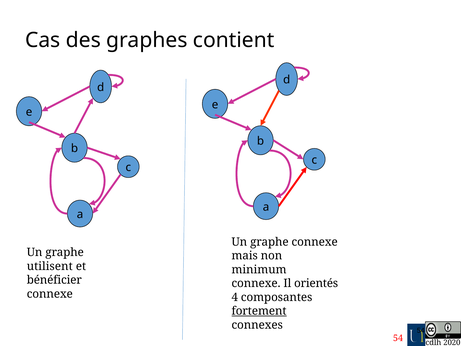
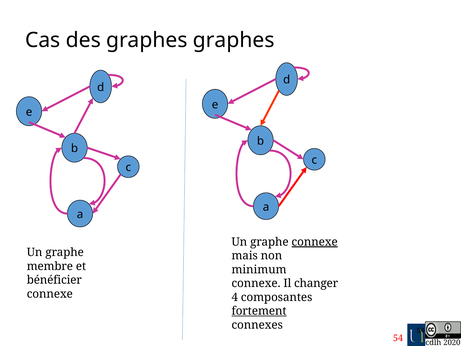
graphes contient: contient -> graphes
connexe at (315, 242) underline: none -> present
utilisent: utilisent -> membre
orientés: orientés -> changer
